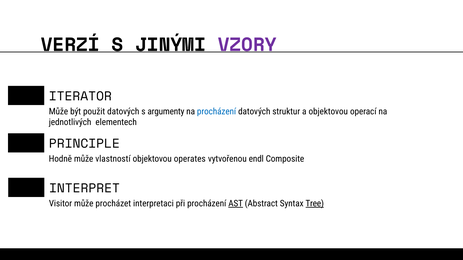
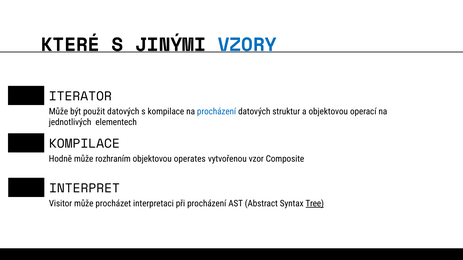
VERZÍ: VERZÍ -> KTERÉ
VZORY colour: purple -> blue
s argumenty: argumenty -> kompilace
PRINCIPLE at (84, 144): PRINCIPLE -> KOMPILACE
vlastností: vlastností -> rozhraním
endl: endl -> vzor
AST underline: present -> none
